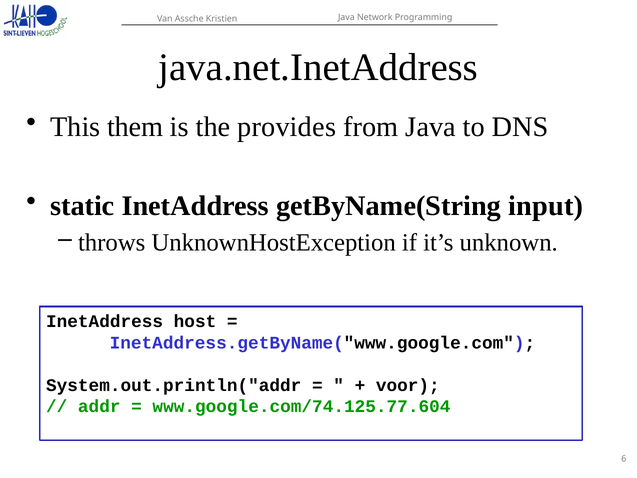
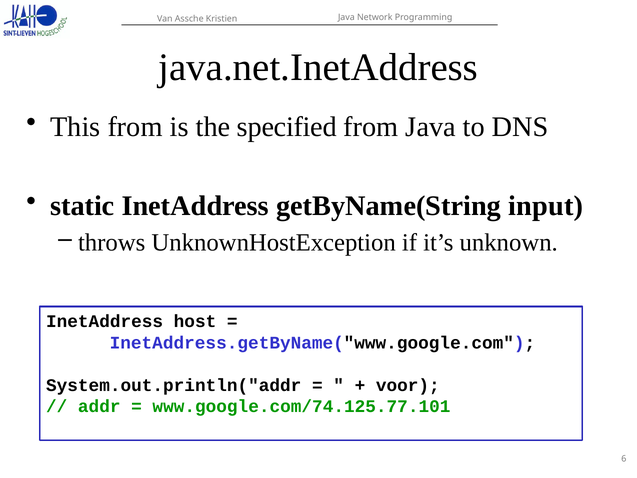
This them: them -> from
provides: provides -> specified
www.google.com/74.125.77.604: www.google.com/74.125.77.604 -> www.google.com/74.125.77.101
